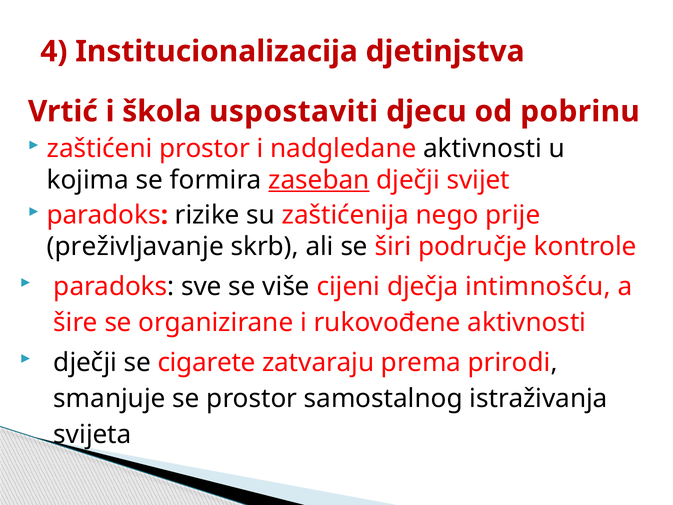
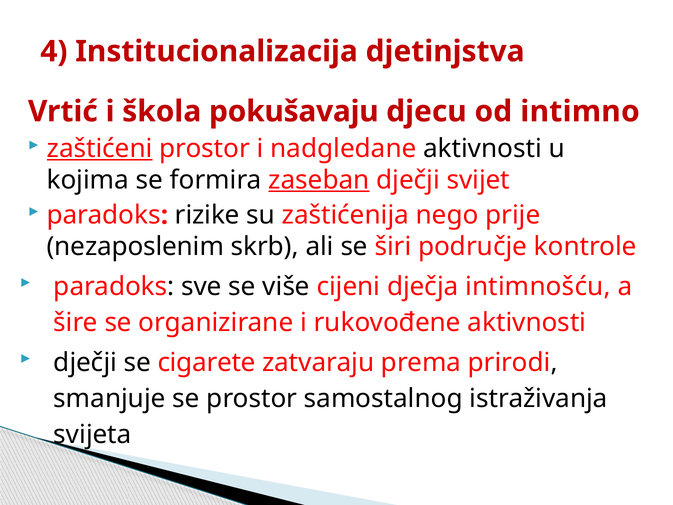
uspostaviti: uspostaviti -> pokušavaju
pobrinu: pobrinu -> intimno
zaštićeni underline: none -> present
preživljavanje: preživljavanje -> nezaposlenim
